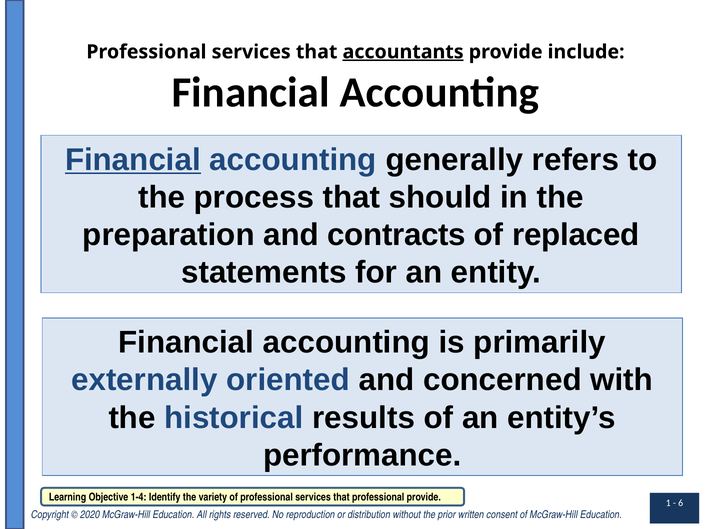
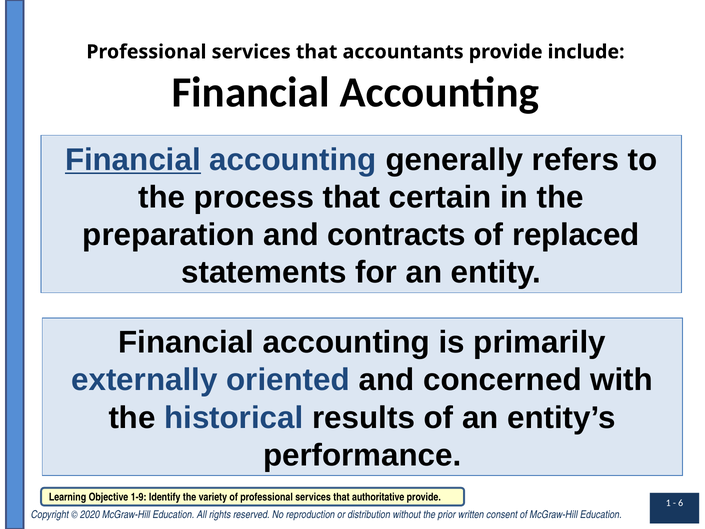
accountants underline: present -> none
should: should -> certain
1-4: 1-4 -> 1-9
that professional: professional -> authoritative
